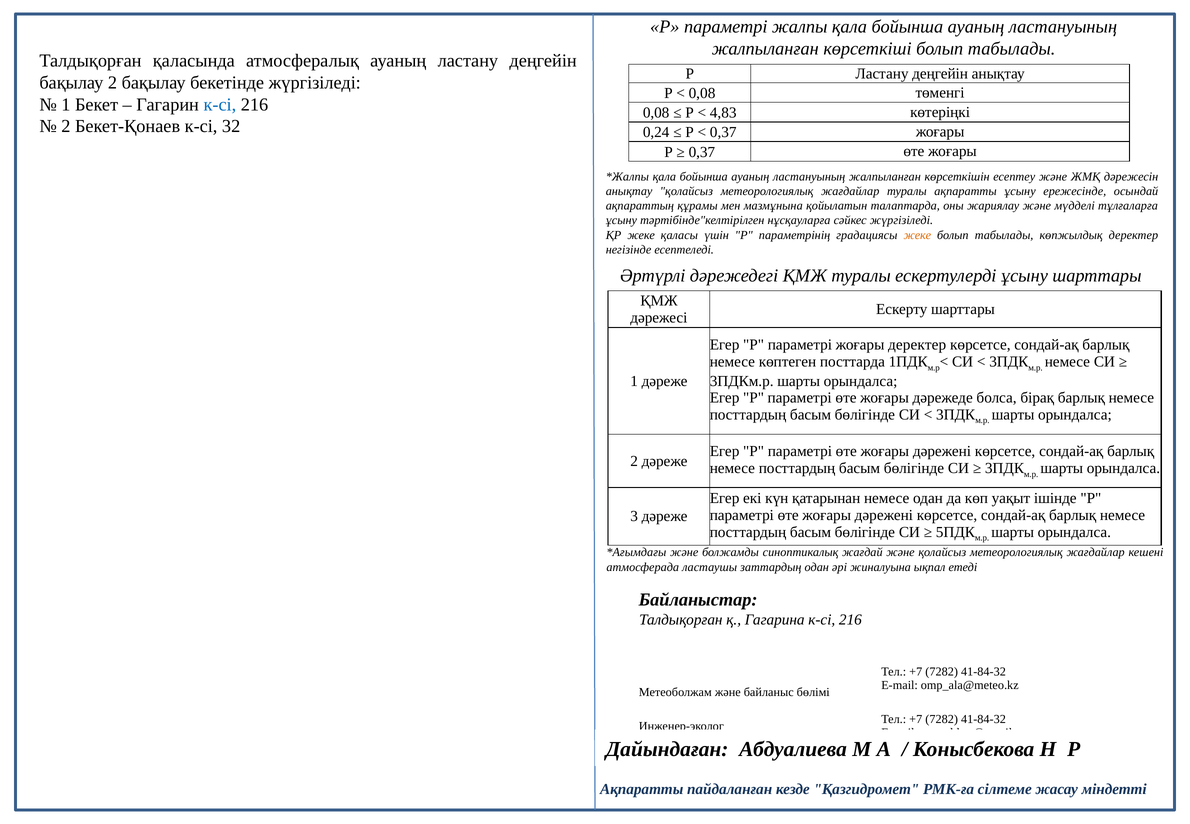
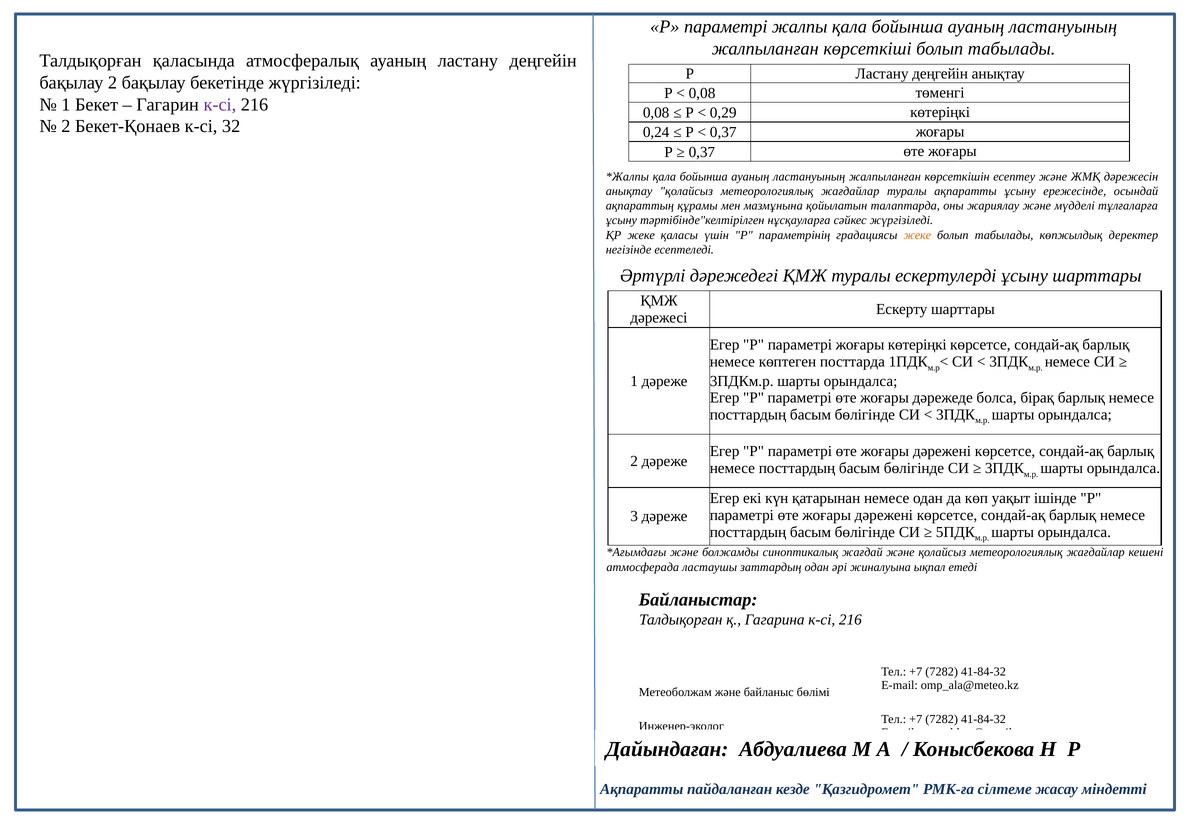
к-сі at (220, 104) colour: blue -> purple
4,83: 4,83 -> 0,29
жоғары деректер: деректер -> көтеріңкі
